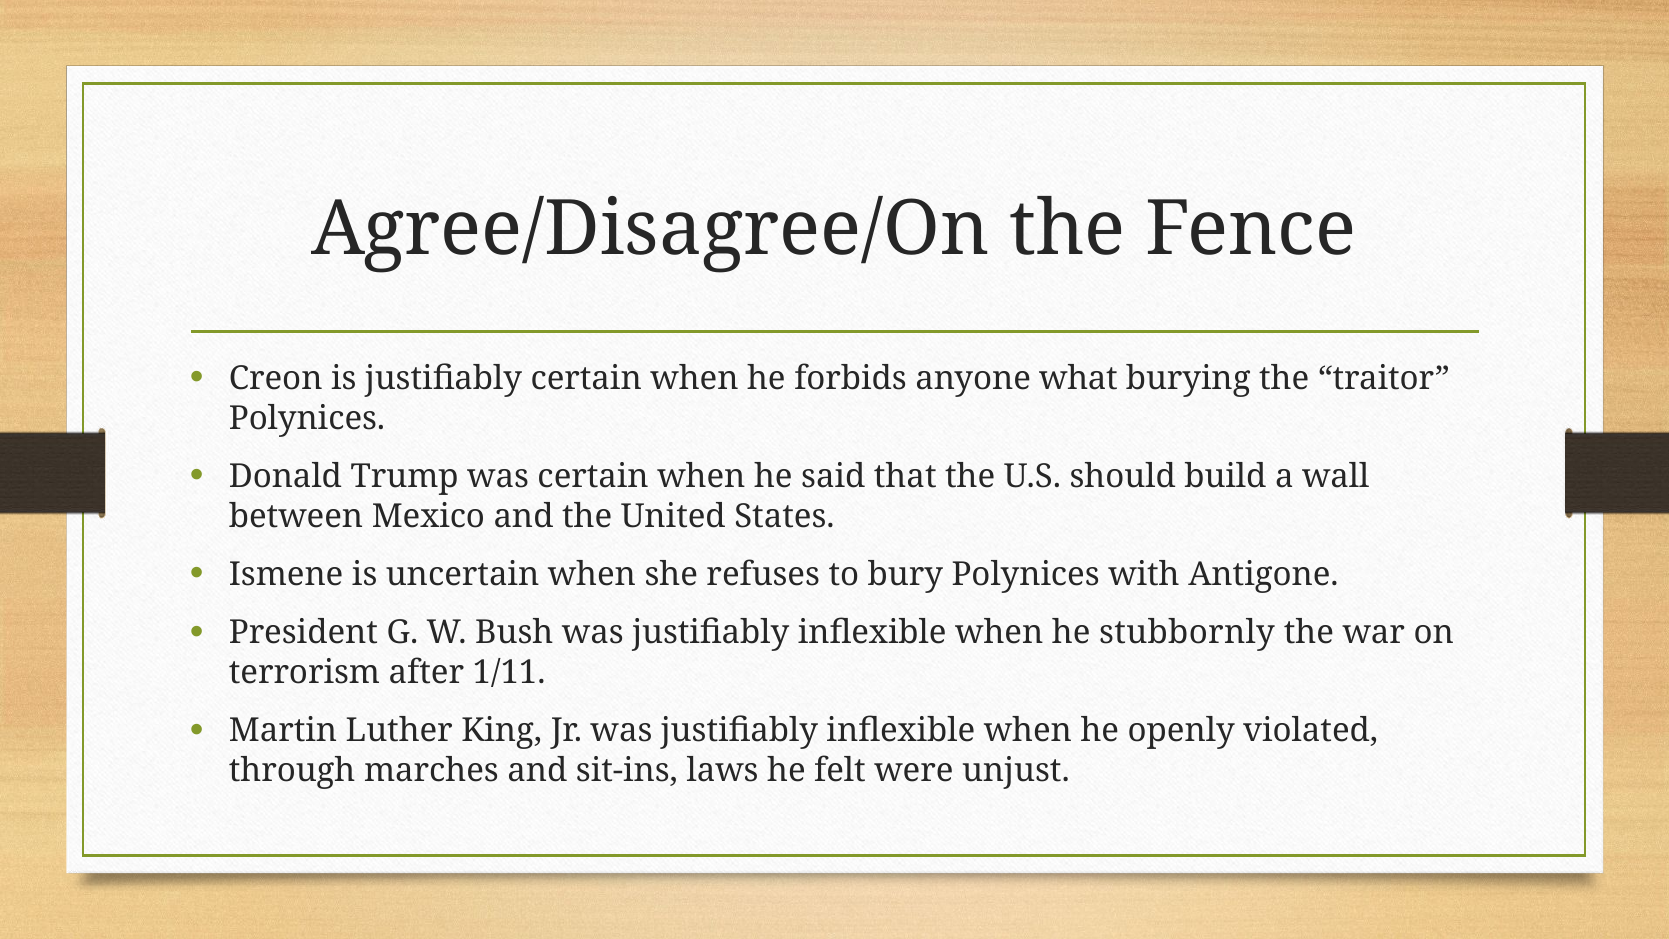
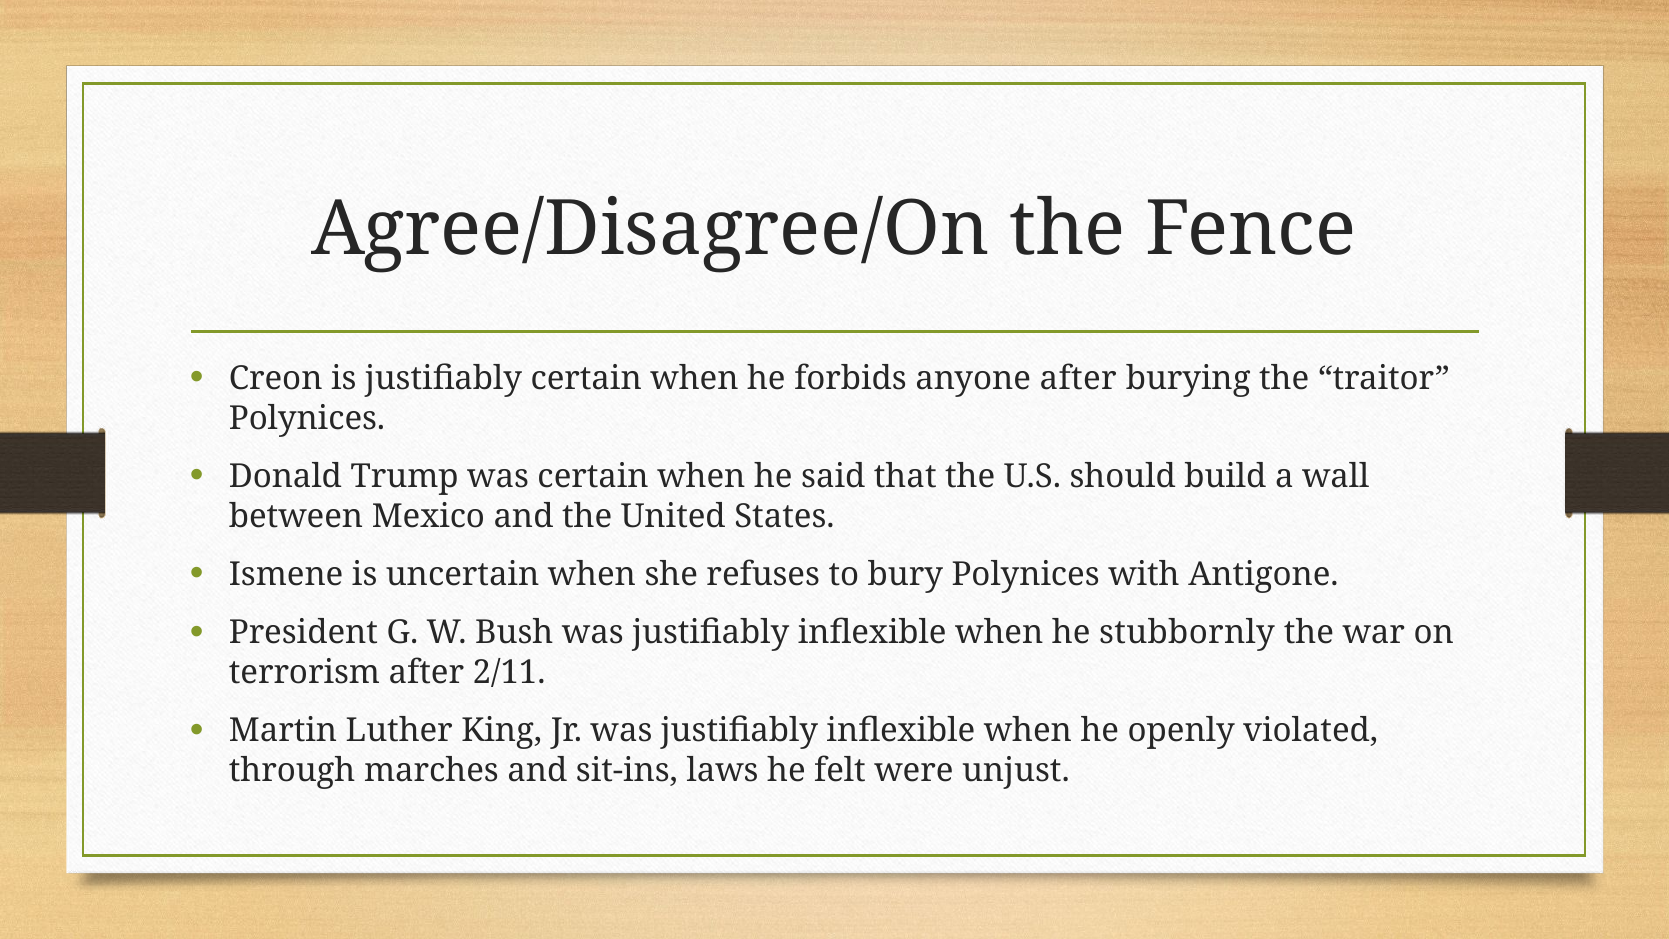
anyone what: what -> after
1/11: 1/11 -> 2/11
